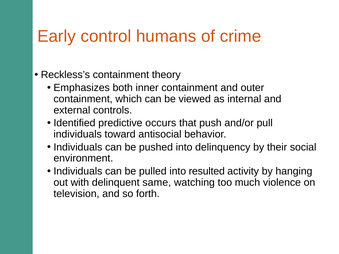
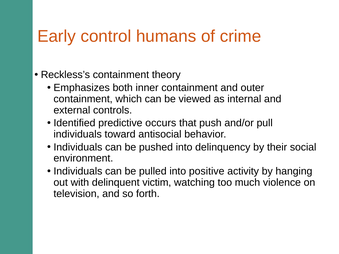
resulted: resulted -> positive
same: same -> victim
